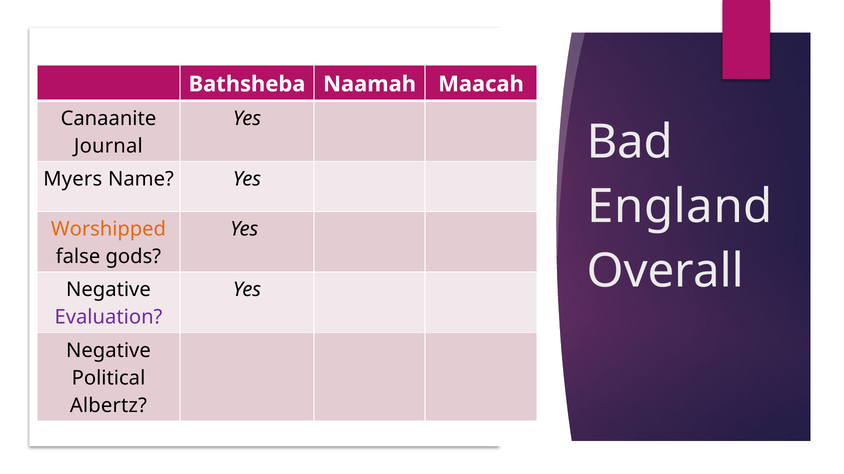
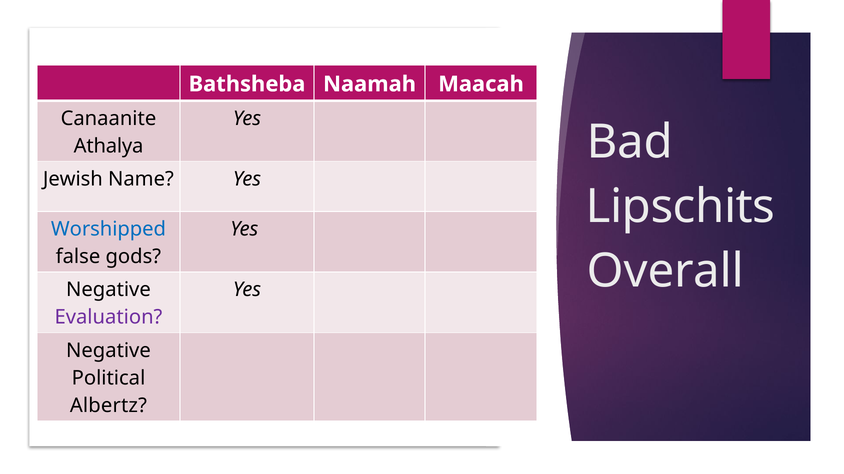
Journal: Journal -> Athalya
Myers: Myers -> Jewish
England: England -> Lipschits
Worshipped colour: orange -> blue
